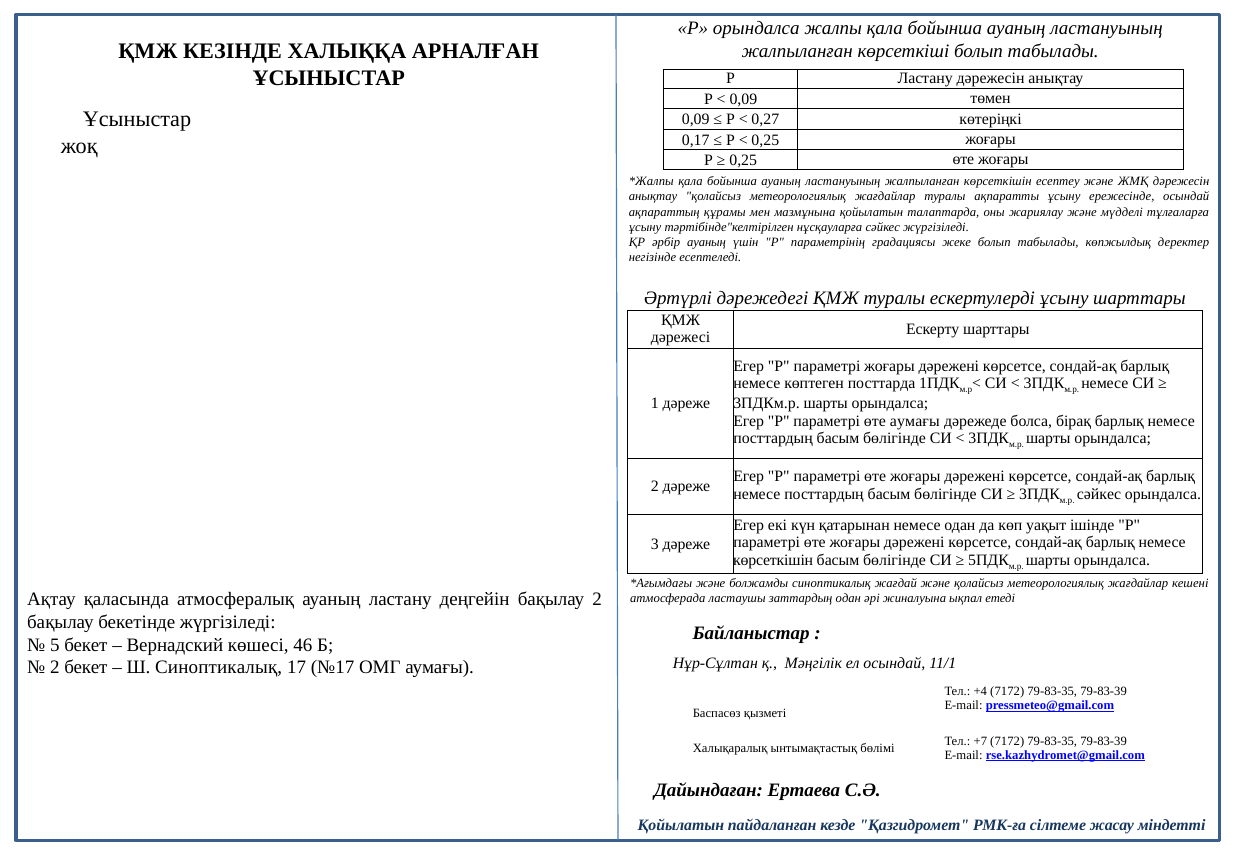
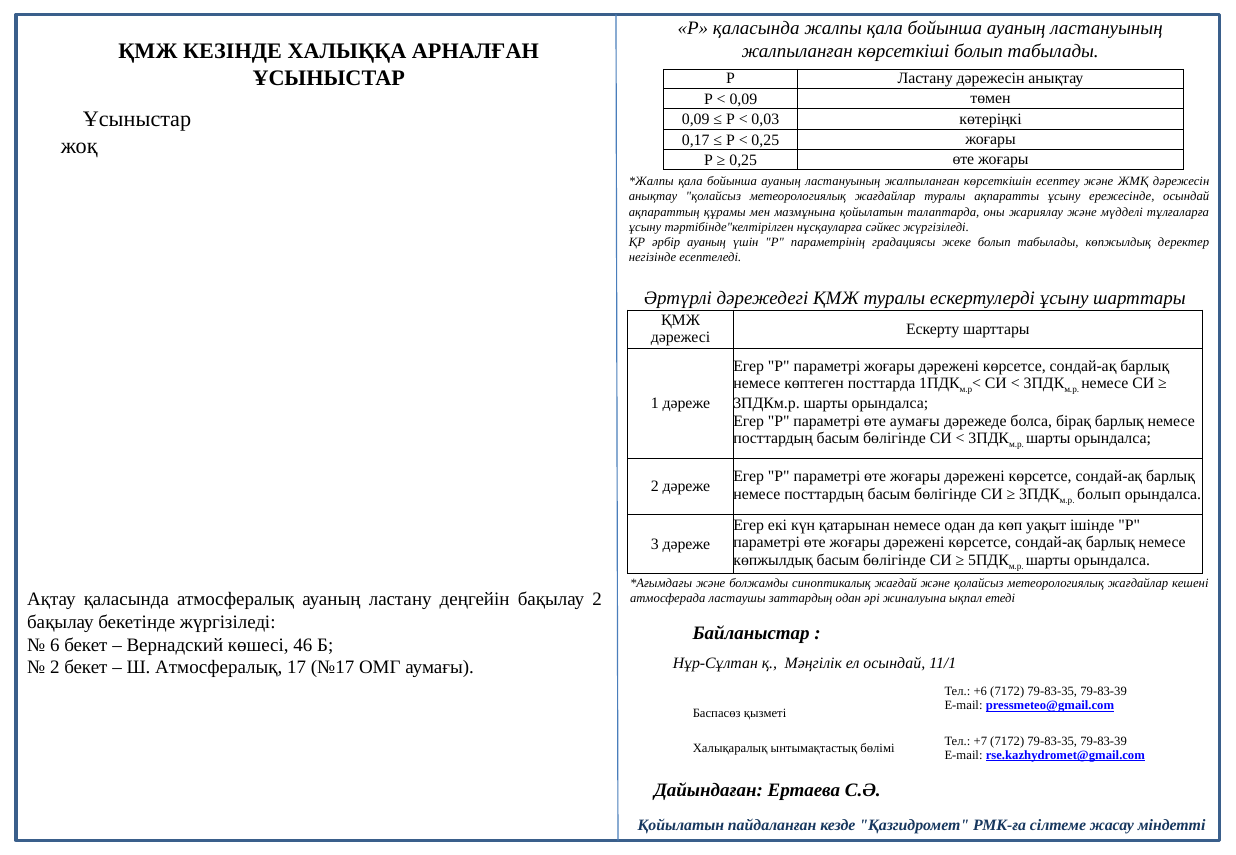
Р орындалса: орындалса -> қаласында
0,27: 0,27 -> 0,03
сәйкес at (1099, 494): сәйкес -> болып
көрсеткішін at (773, 561): көрсеткішін -> көпжылдық
5: 5 -> 6
Ш Синоптикалық: Синоптикалық -> Атмосфералық
+4: +4 -> +6
